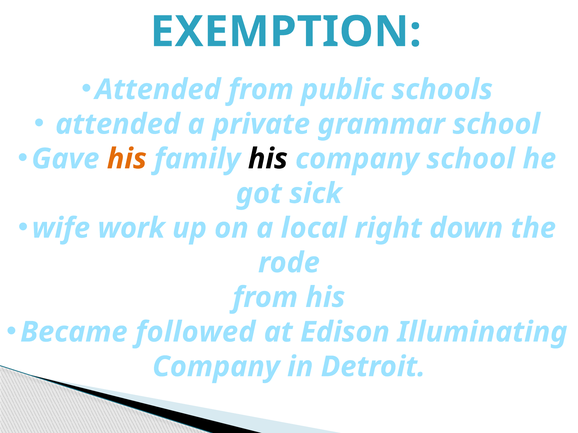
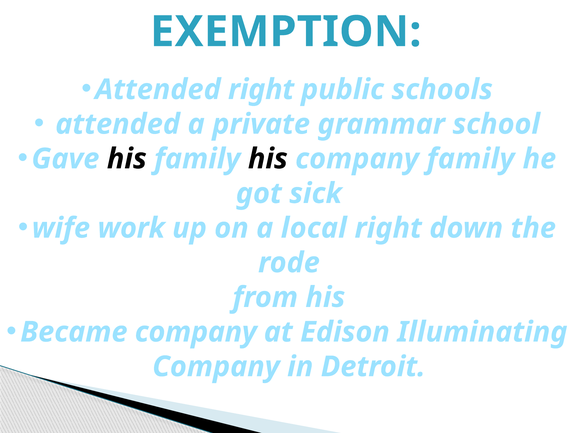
Attended from: from -> right
his at (127, 159) colour: orange -> black
company school: school -> family
Became followed: followed -> company
